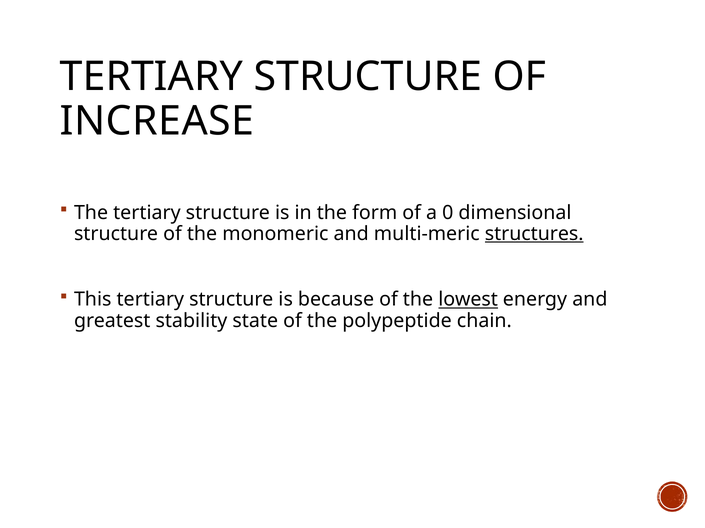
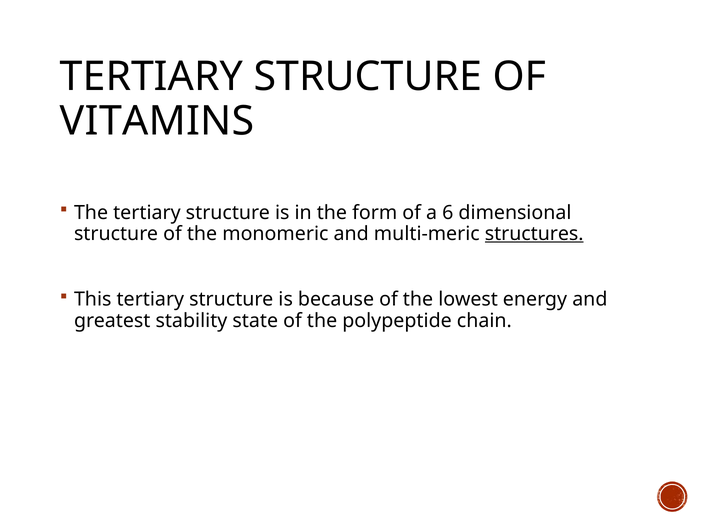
INCREASE: INCREASE -> VITAMINS
0: 0 -> 6
lowest underline: present -> none
